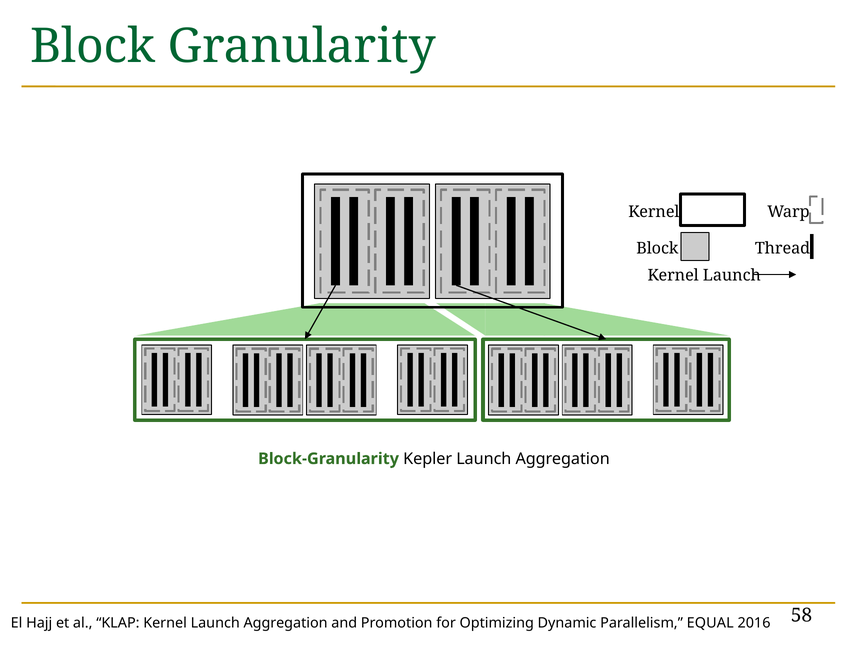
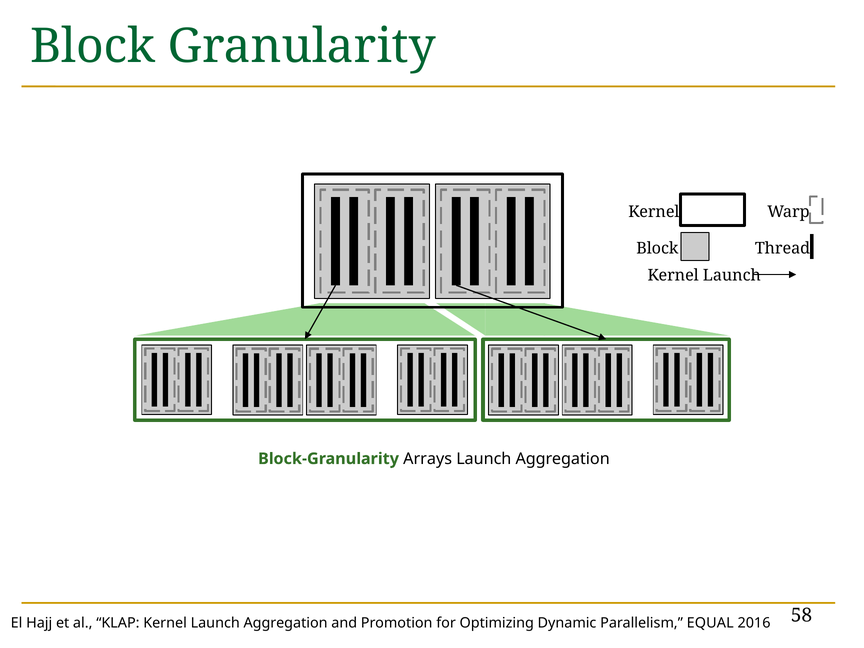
Kepler: Kepler -> Arrays
